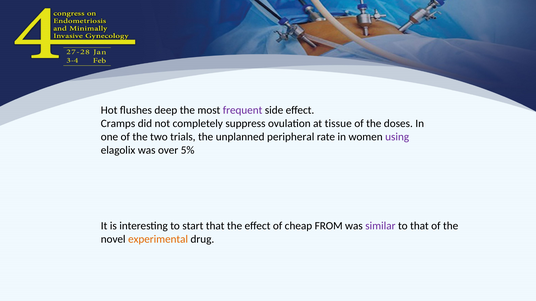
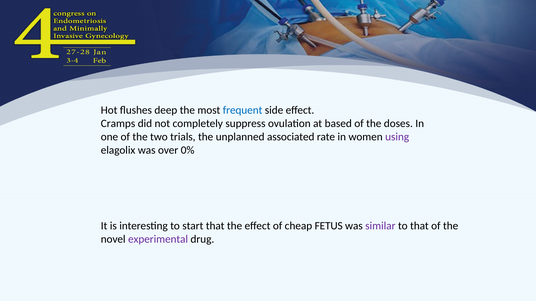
frequent colour: purple -> blue
tissue: tissue -> based
peripheral: peripheral -> associated
5%: 5% -> 0%
FROM: FROM -> FETUS
experimental colour: orange -> purple
